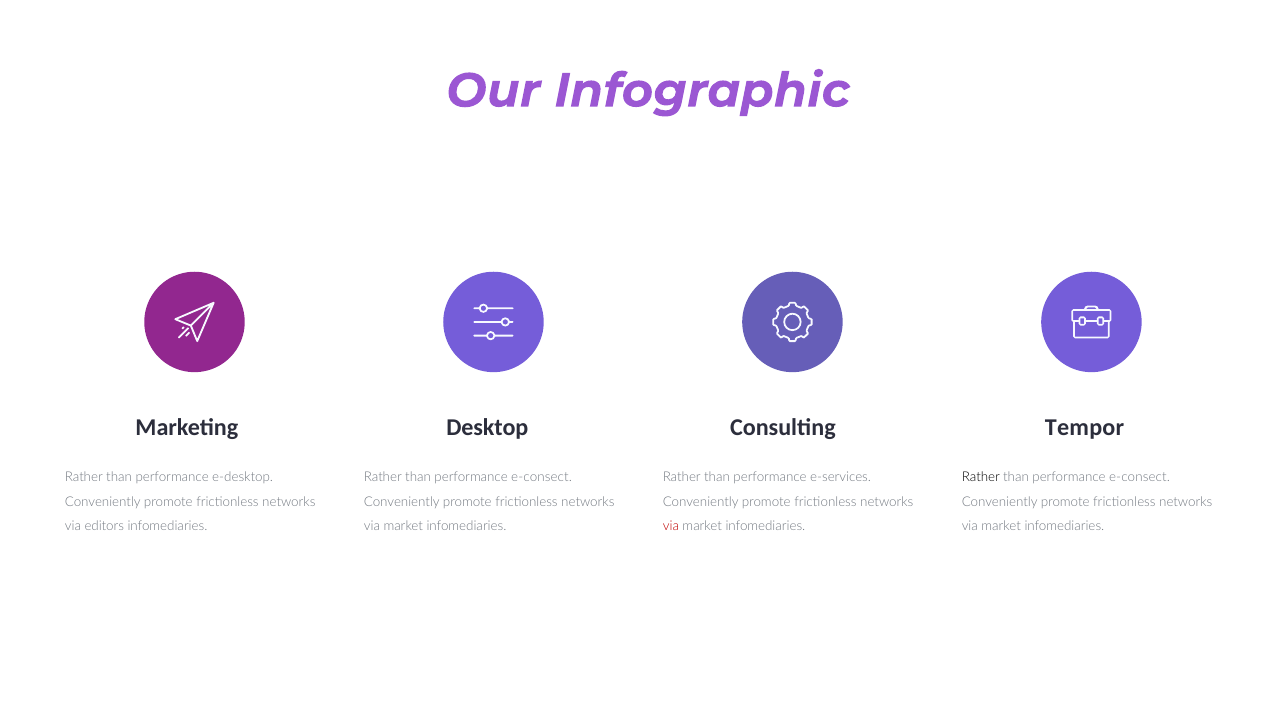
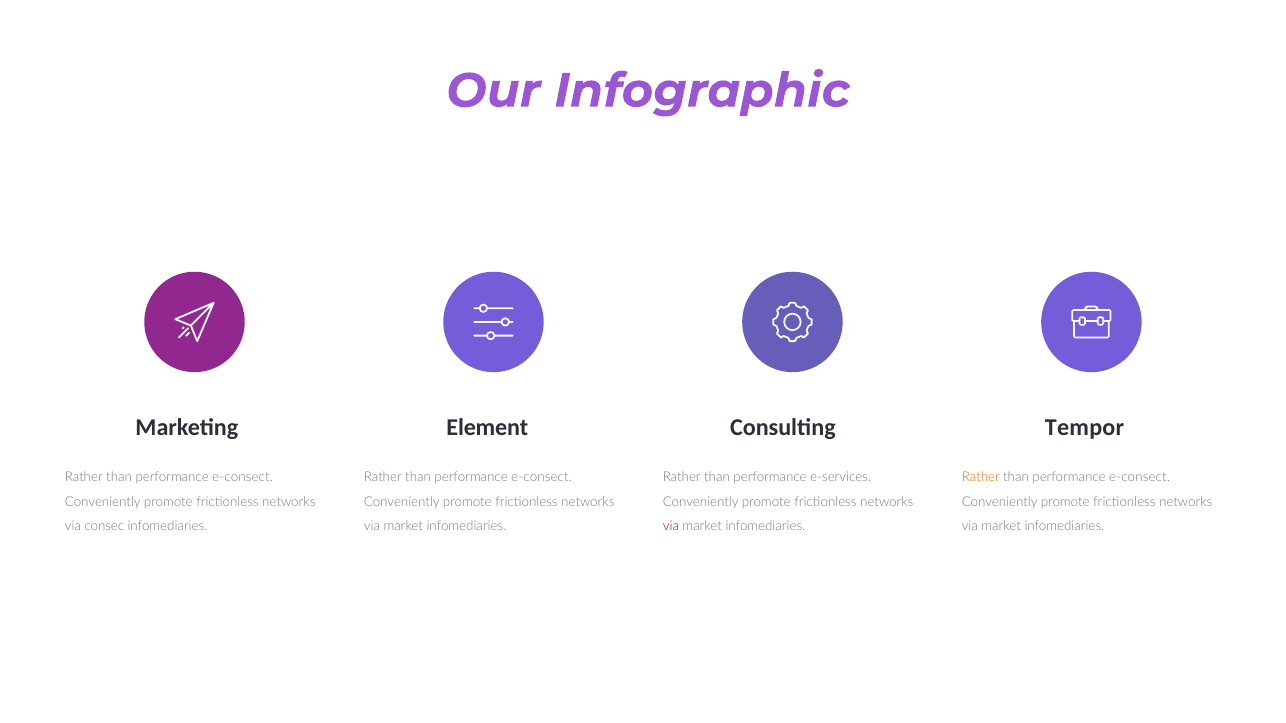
Desktop: Desktop -> Element
e-desktop at (243, 478): e-desktop -> e-consect
Rather at (981, 478) colour: black -> orange
editors: editors -> consec
